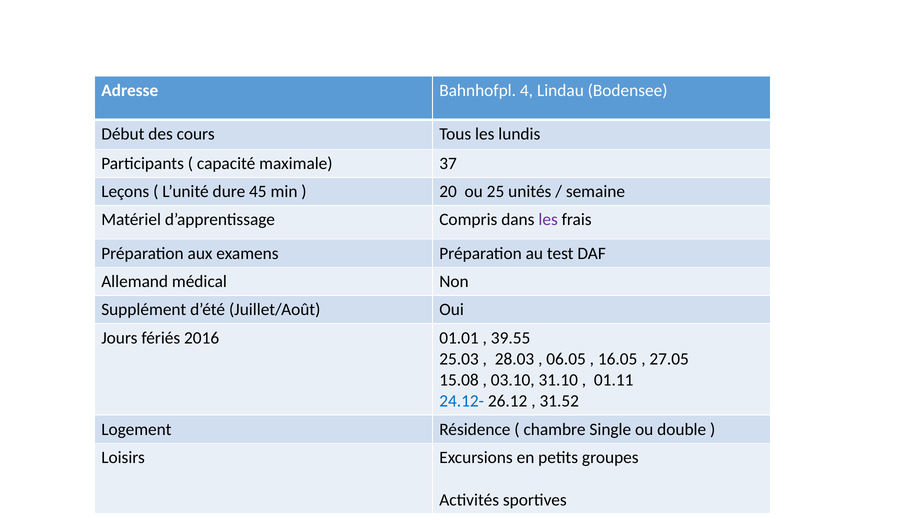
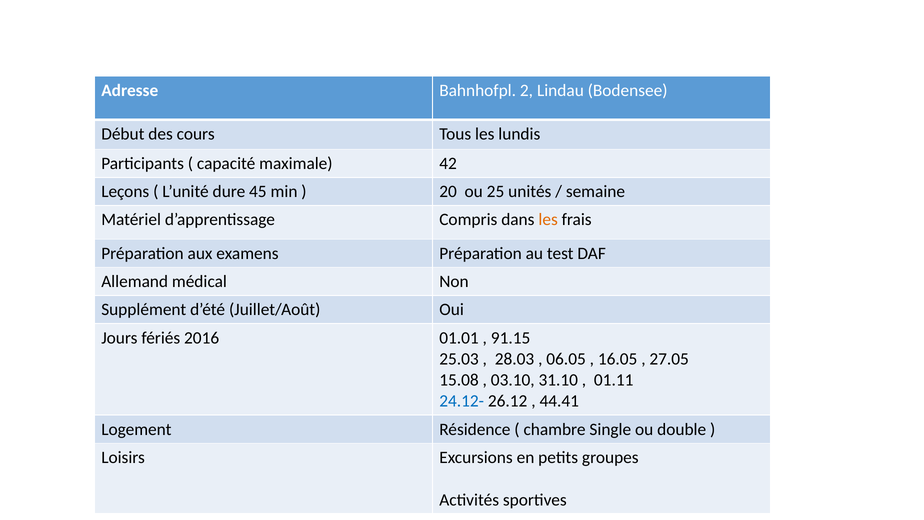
4: 4 -> 2
37: 37 -> 42
les at (548, 220) colour: purple -> orange
39.55: 39.55 -> 91.15
31.52: 31.52 -> 44.41
